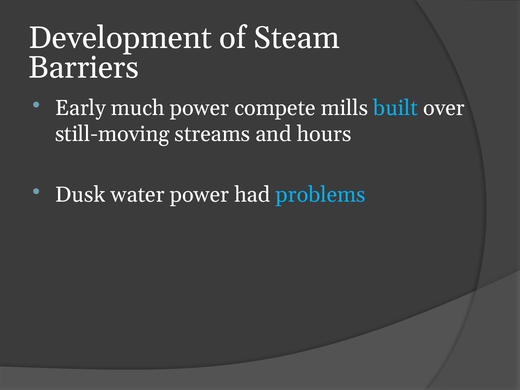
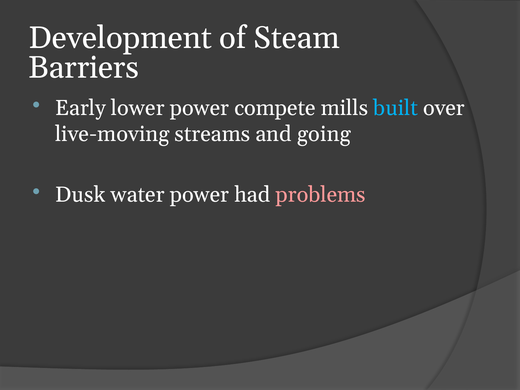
much: much -> lower
still-moving: still-moving -> live-moving
hours: hours -> going
problems colour: light blue -> pink
